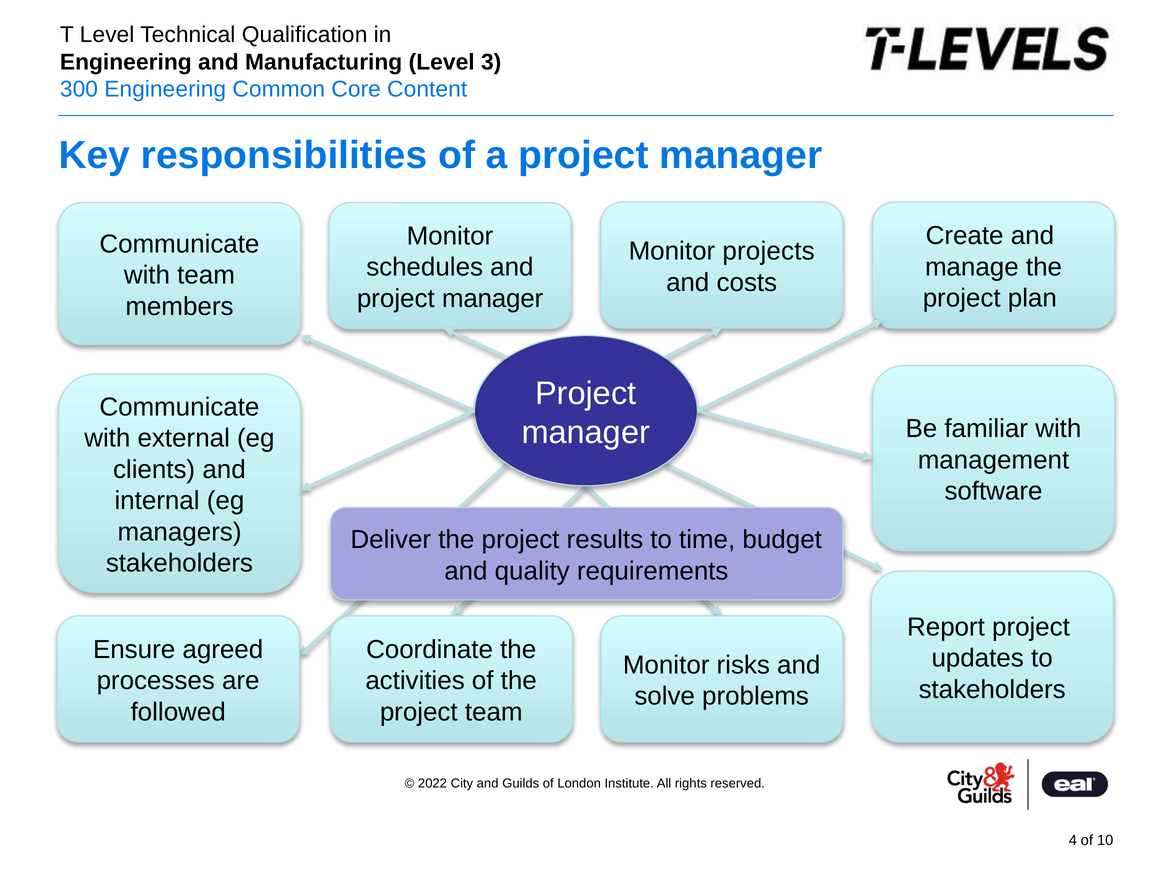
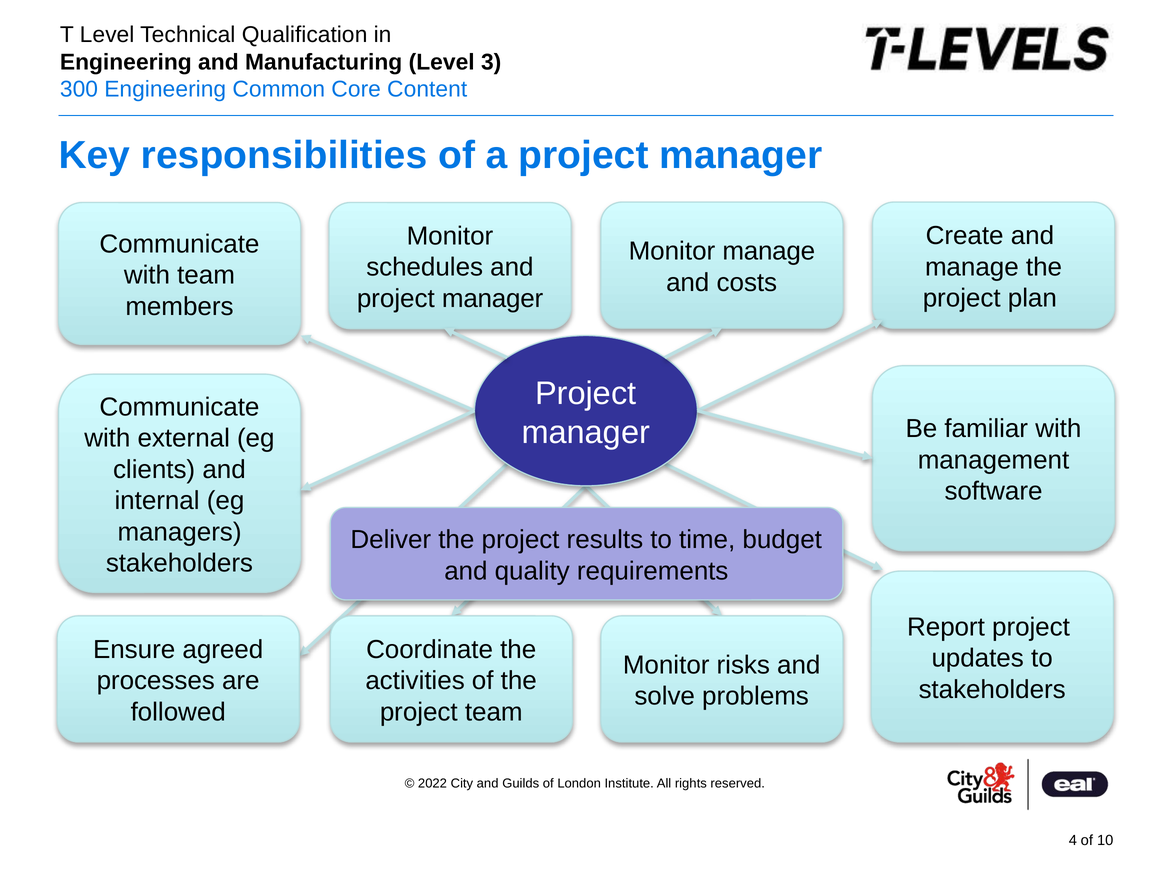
Monitor projects: projects -> manage
